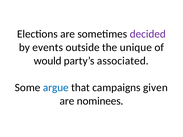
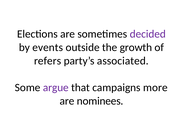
unique: unique -> growth
would: would -> refers
argue colour: blue -> purple
given: given -> more
